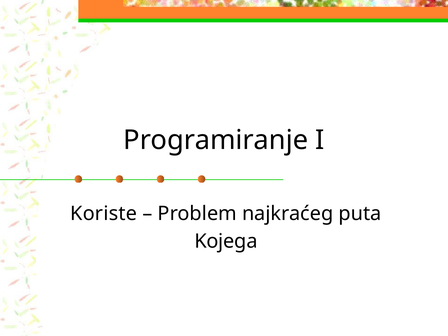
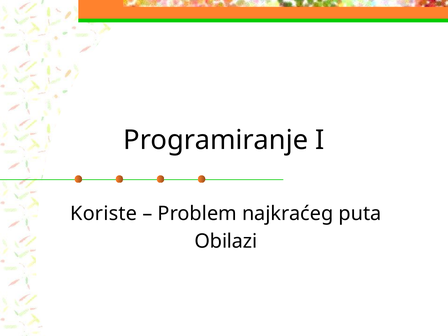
Kojega: Kojega -> Obilazi
